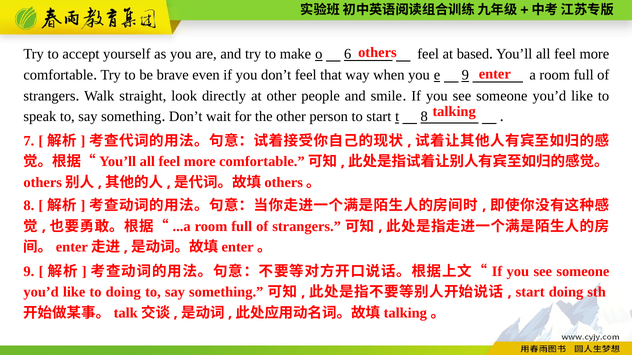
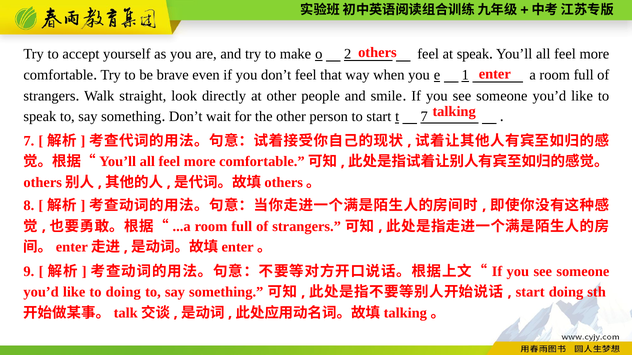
6: 6 -> 2
at based: based -> speak
e 9: 9 -> 1
t 8: 8 -> 7
